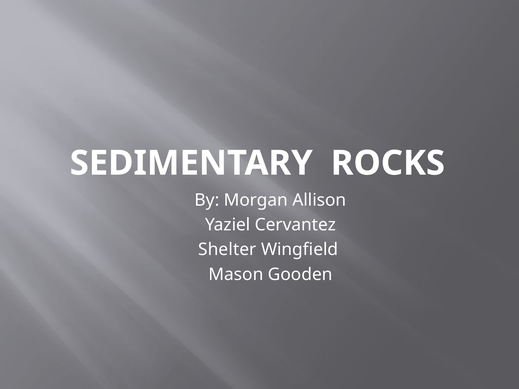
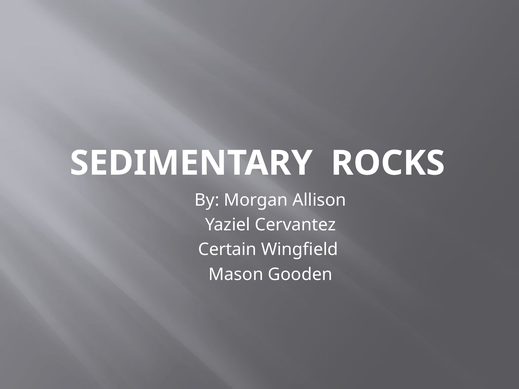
Shelter: Shelter -> Certain
